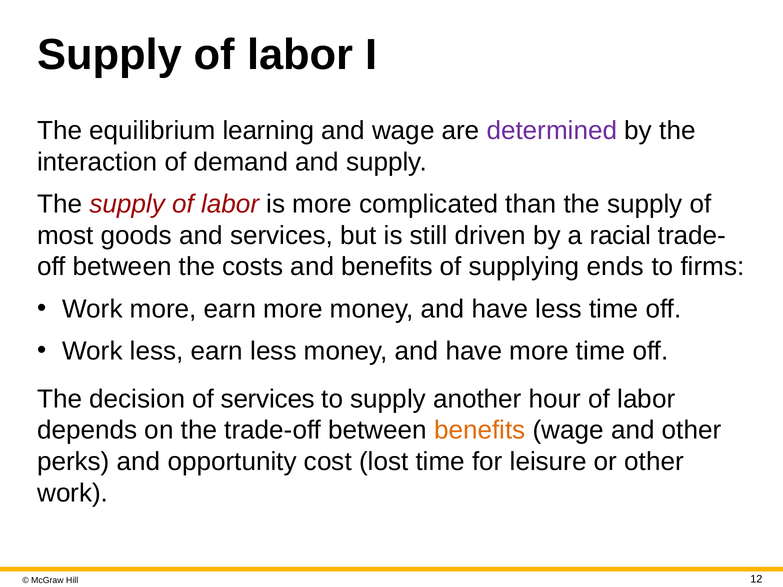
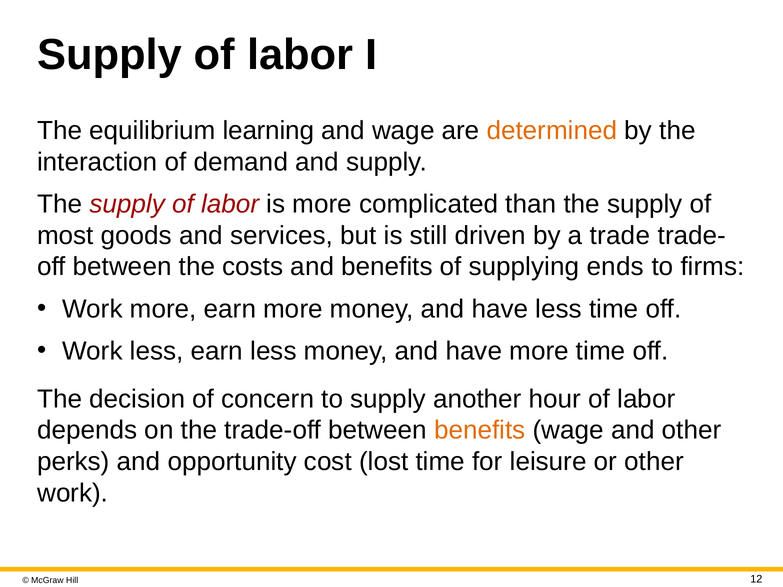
determined colour: purple -> orange
racial: racial -> trade
of services: services -> concern
